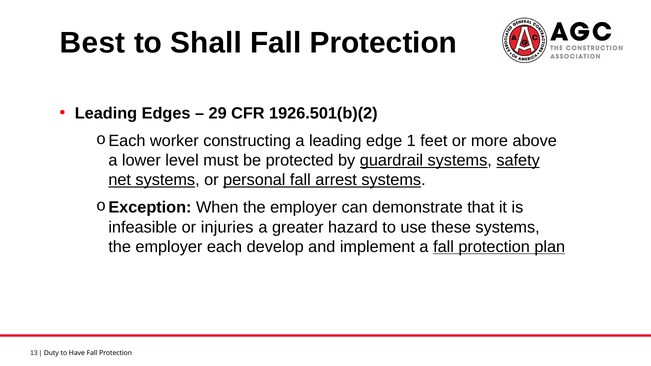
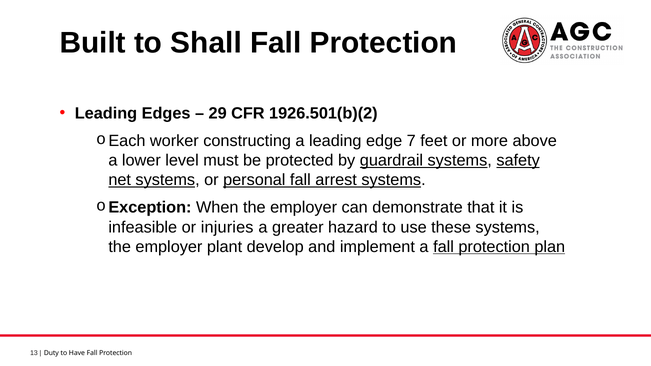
Best: Best -> Built
1: 1 -> 7
each: each -> plant
